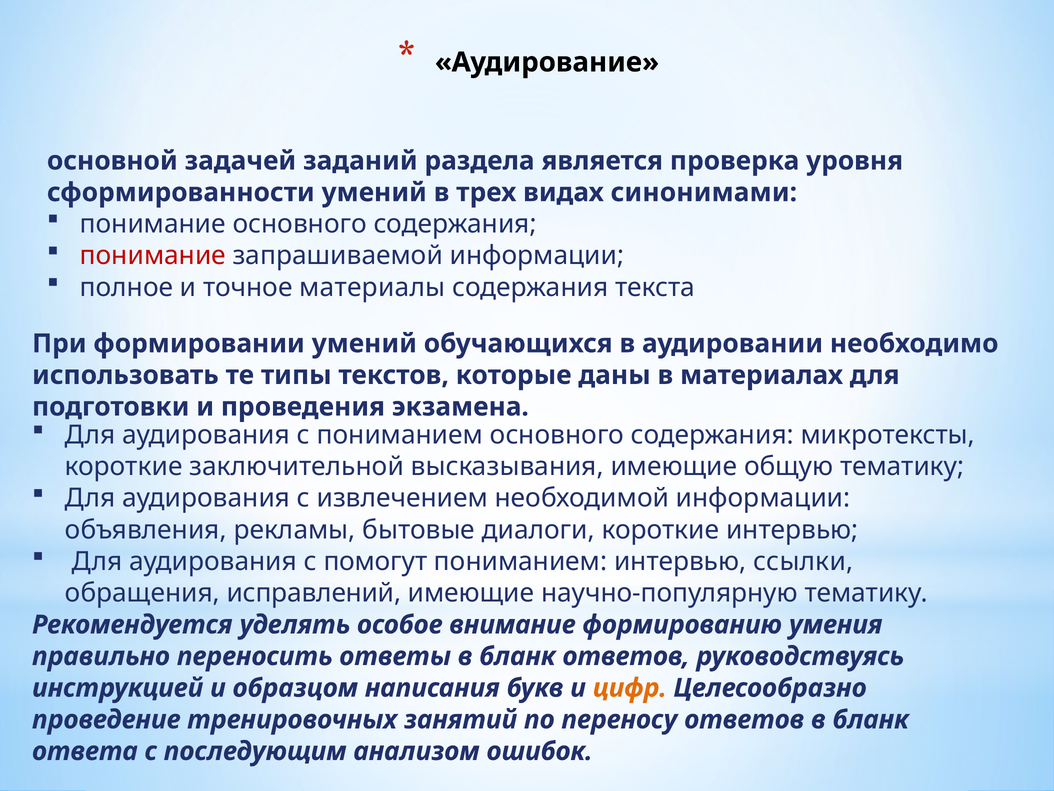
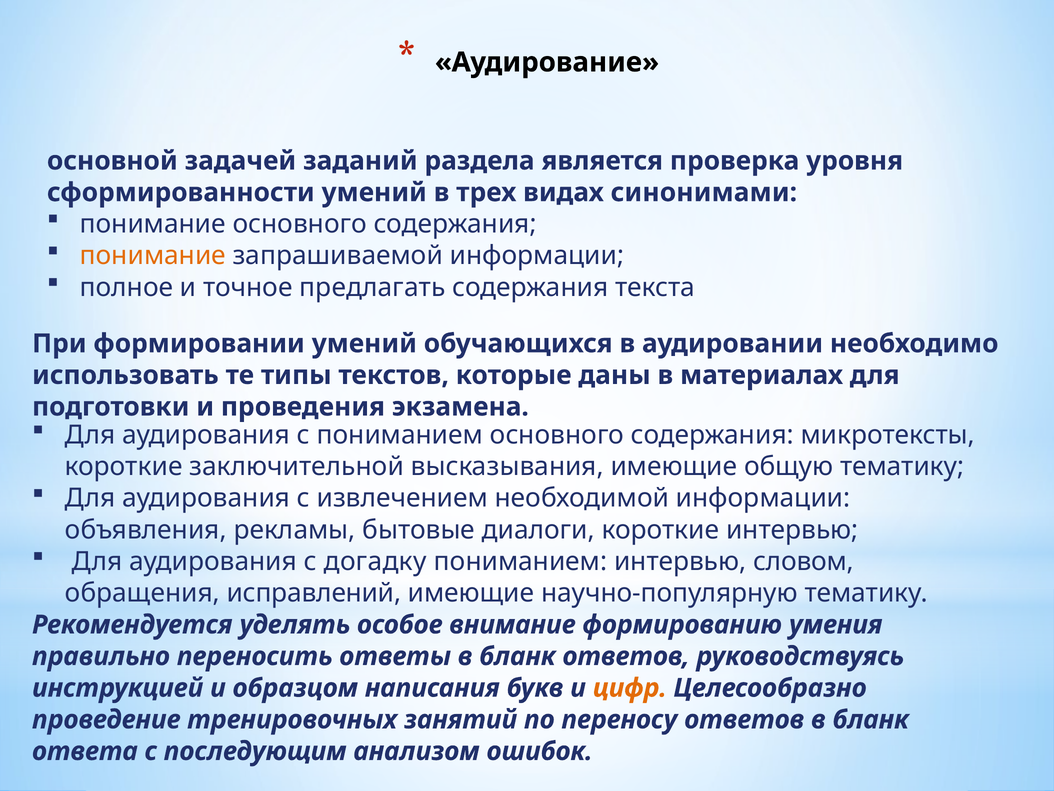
понимание at (153, 256) colour: red -> orange
материалы: материалы -> предлагать
помогут: помогут -> догадку
ссылки: ссылки -> словом
